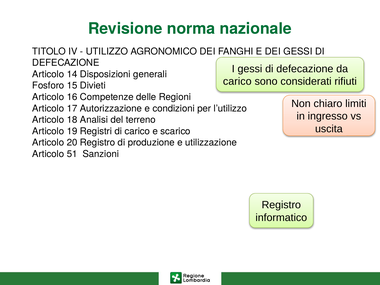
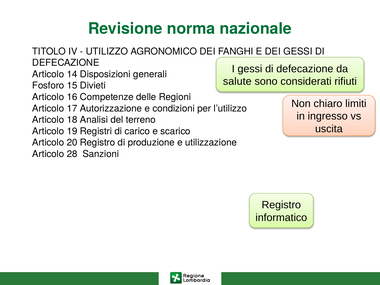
carico at (237, 82): carico -> salute
51: 51 -> 28
